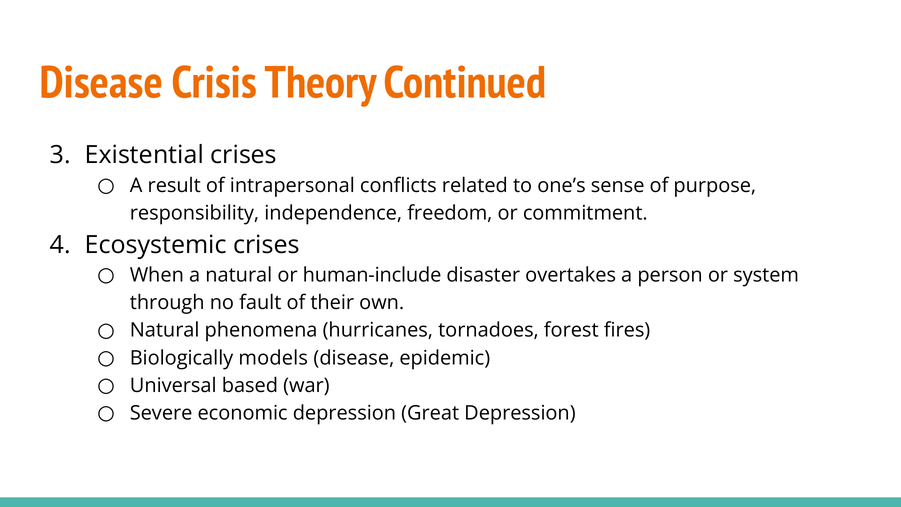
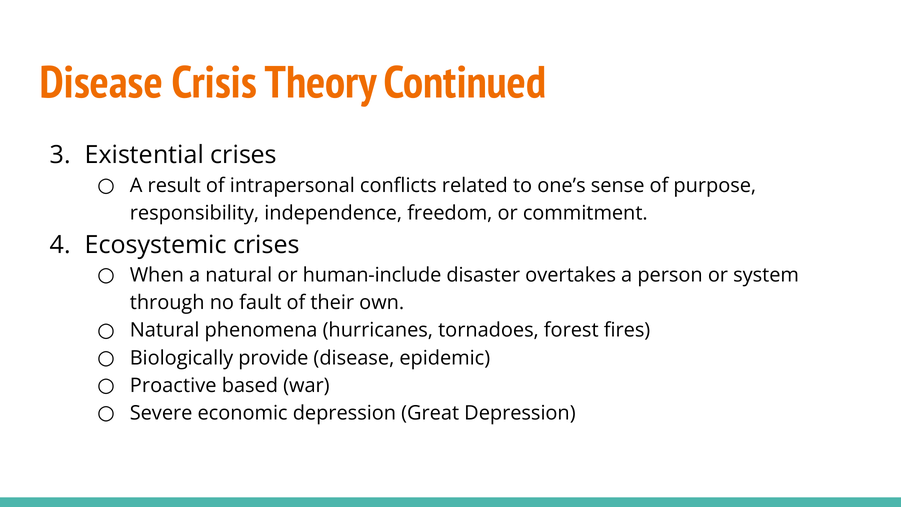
models: models -> provide
Universal: Universal -> Proactive
